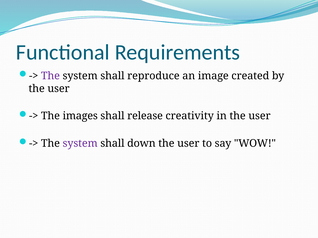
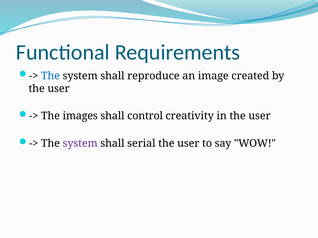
The at (50, 76) colour: purple -> blue
release: release -> control
down: down -> serial
